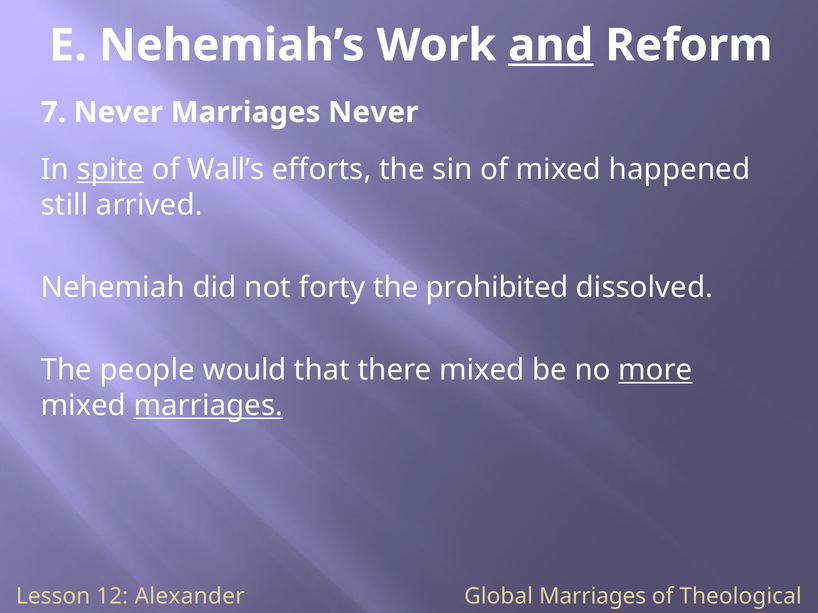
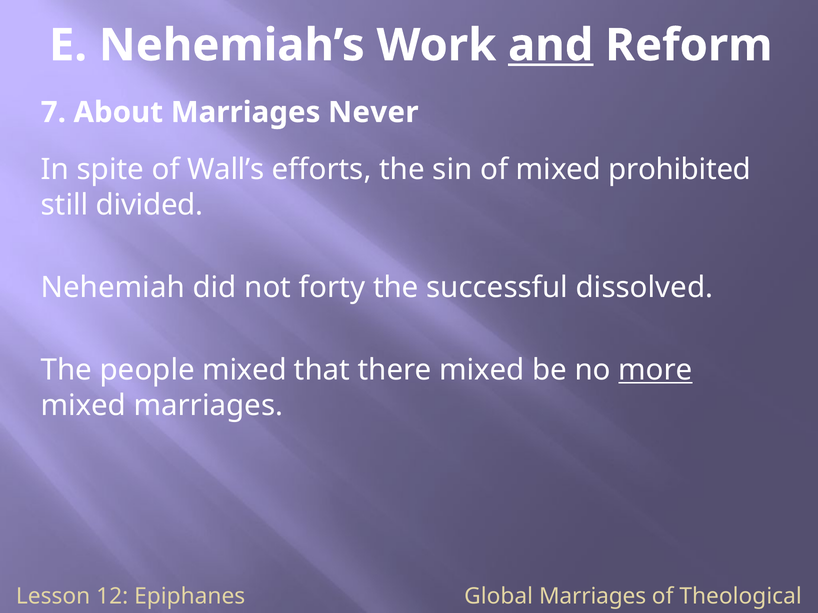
7 Never: Never -> About
spite underline: present -> none
happened: happened -> prohibited
arrived: arrived -> divided
prohibited: prohibited -> successful
people would: would -> mixed
marriages at (208, 406) underline: present -> none
Alexander: Alexander -> Epiphanes
